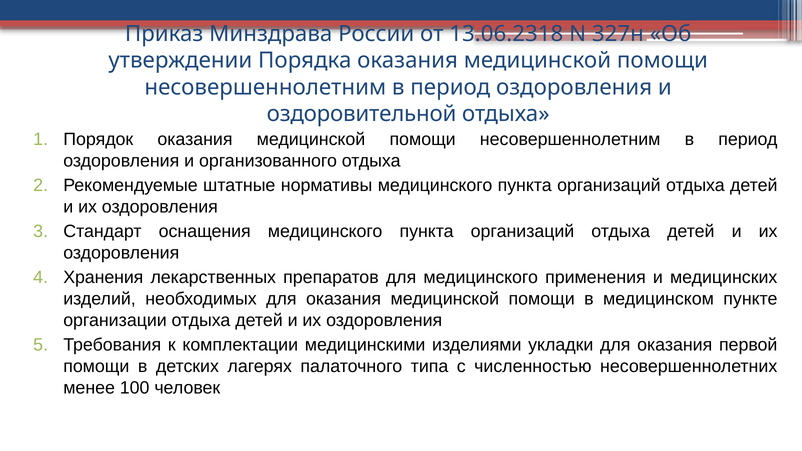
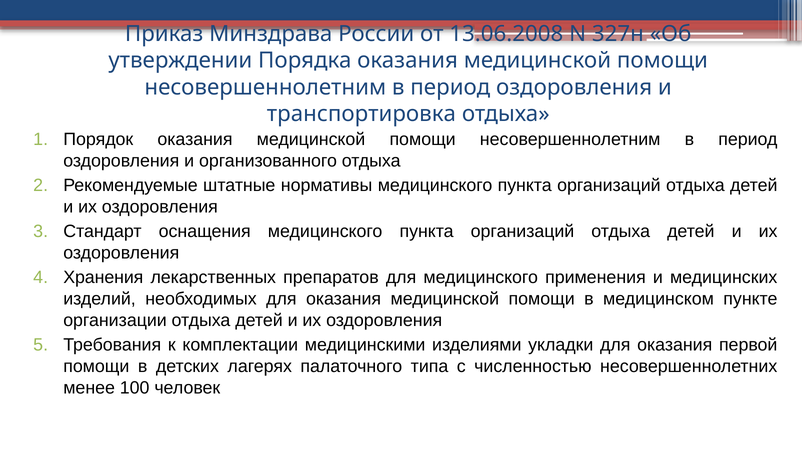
13.06.2318: 13.06.2318 -> 13.06.2008
оздоровительной: оздоровительной -> транспортировка
